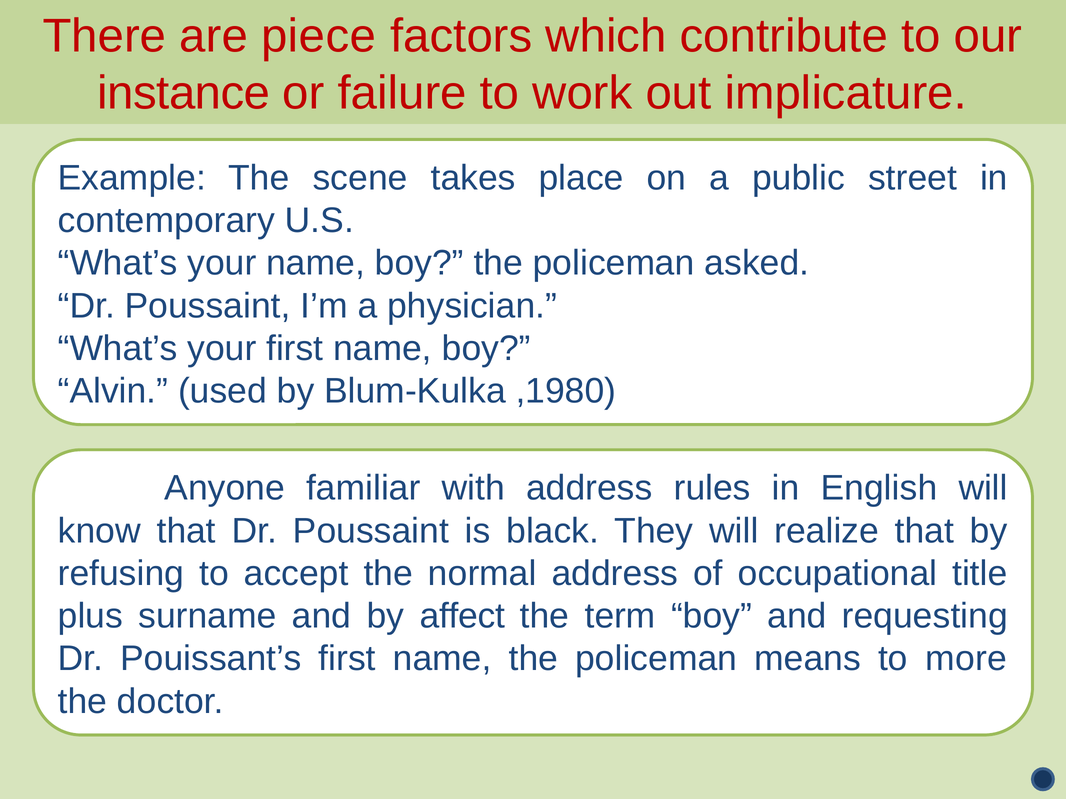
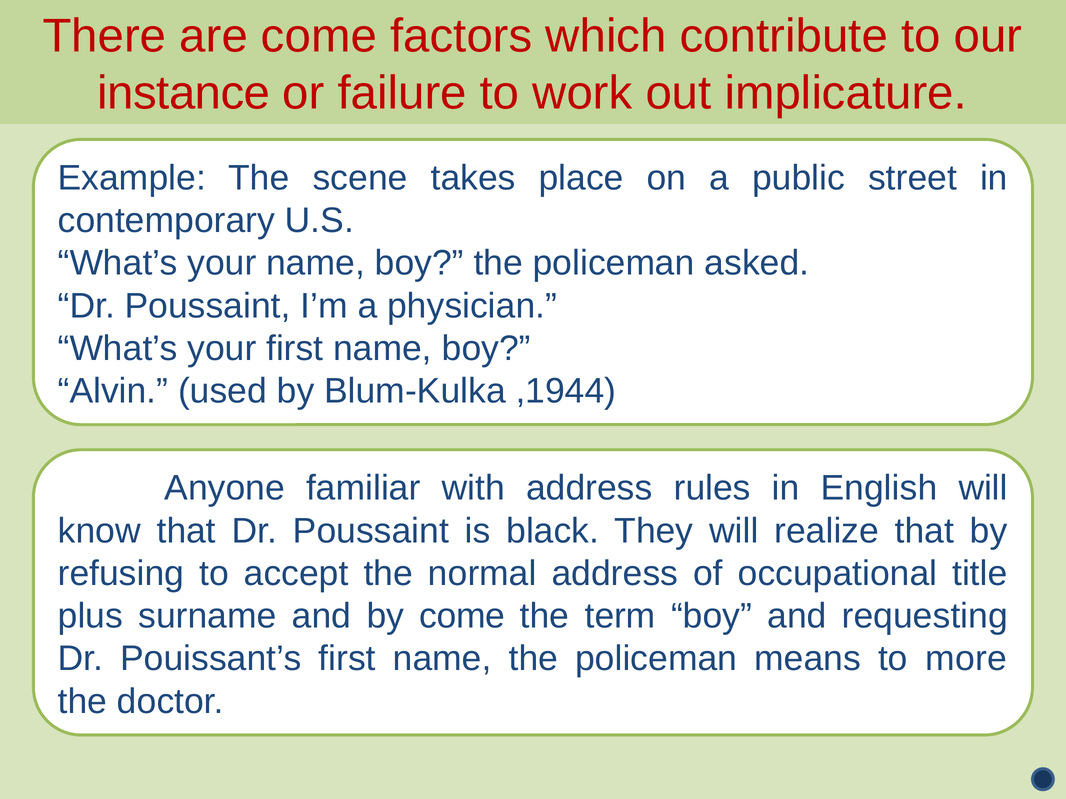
are piece: piece -> come
,1980: ,1980 -> ,1944
by affect: affect -> come
